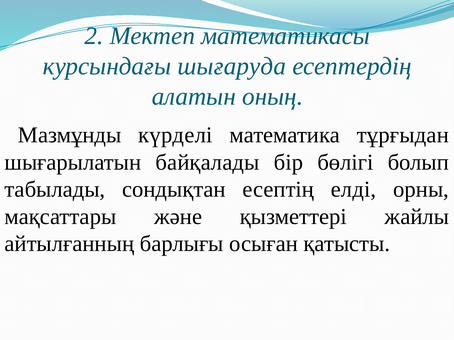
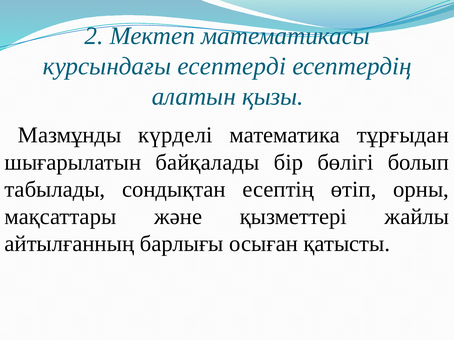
шығаруда: шығаруда -> есептерді
оның: оның -> қызы
елді: елді -> өтіп
